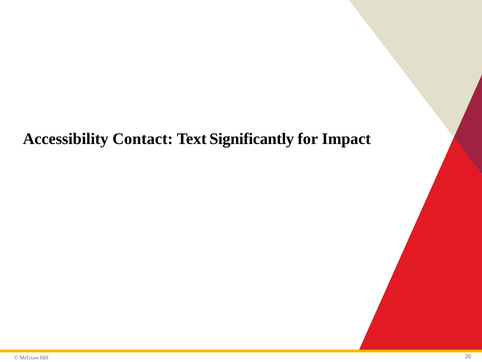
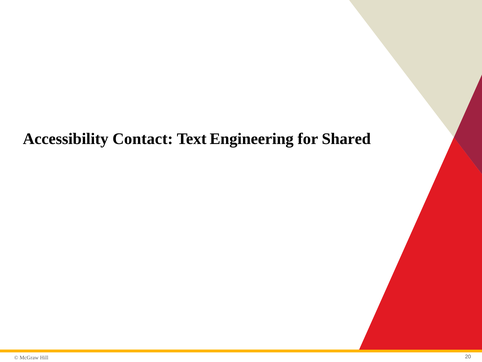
Significantly: Significantly -> Engineering
Impact: Impact -> Shared
